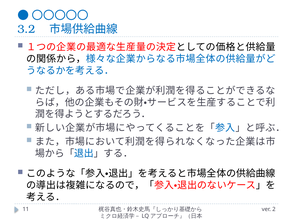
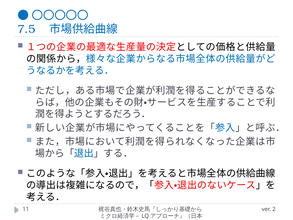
3.2: 3.2 -> 7.5
